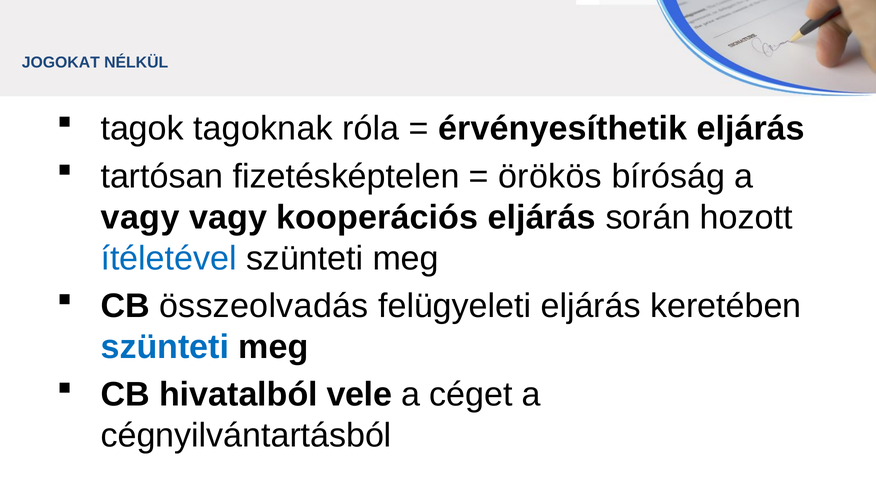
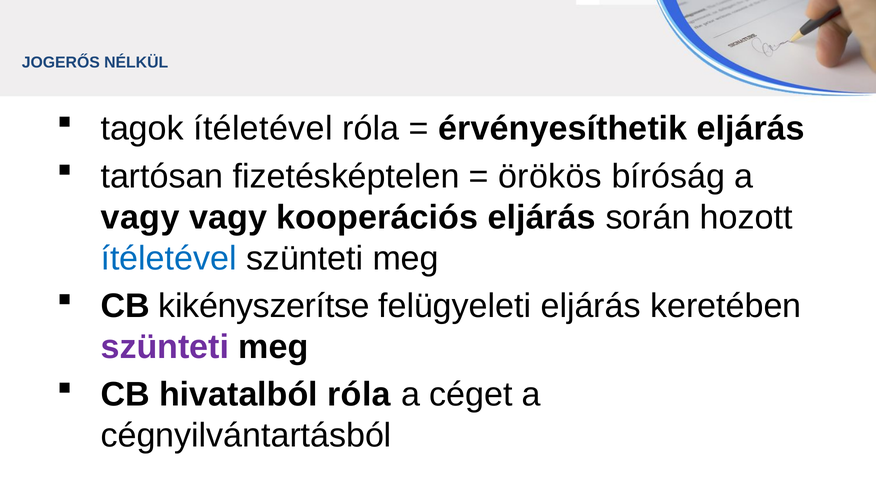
JOGOKAT: JOGOKAT -> JOGERŐS
tagok tagoknak: tagoknak -> ítéletével
összeolvadás: összeolvadás -> kikényszerítse
szünteti at (165, 347) colour: blue -> purple
hivatalból vele: vele -> róla
